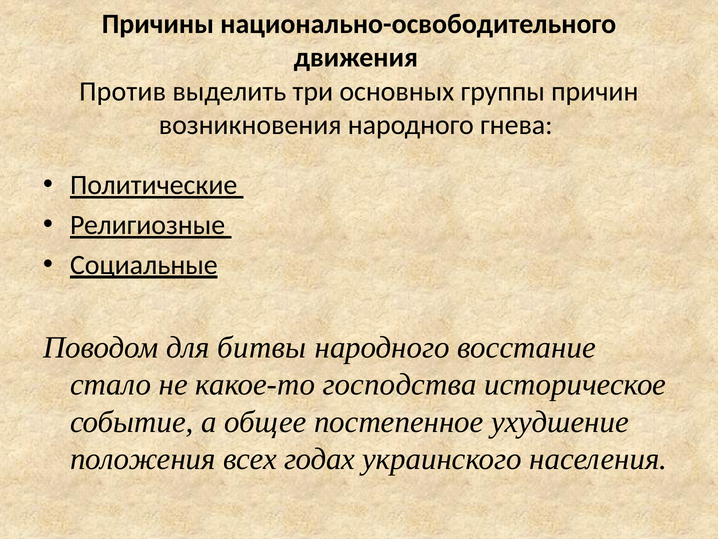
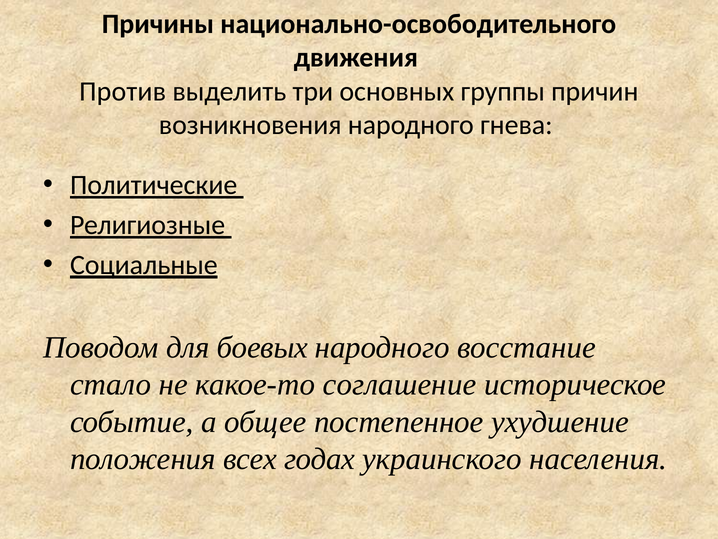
битвы: битвы -> боевых
господства: господства -> соглашение
